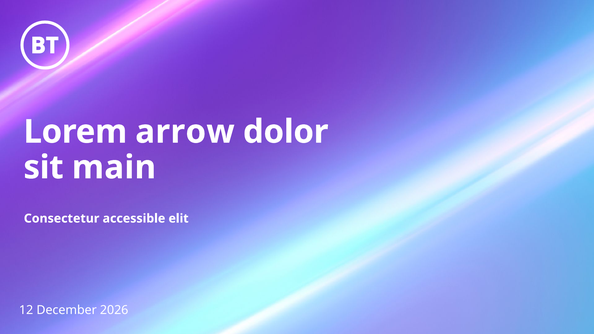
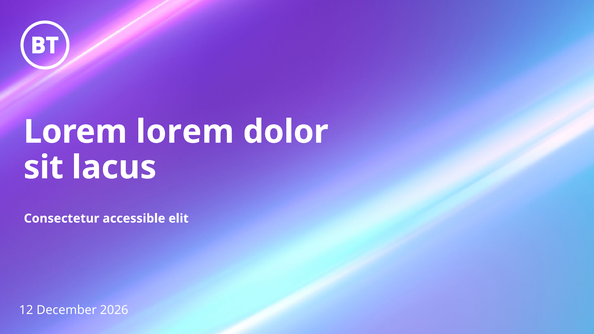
Lorem arrow: arrow -> lorem
main: main -> lacus
